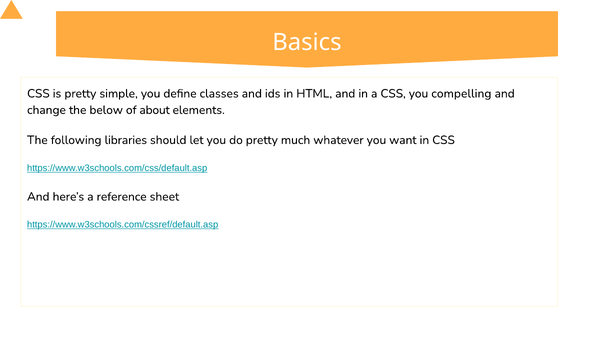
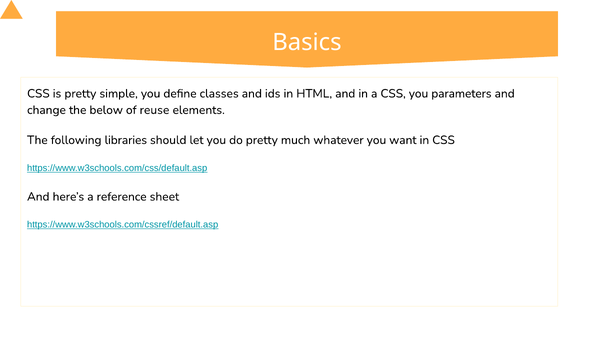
compelling: compelling -> parameters
about: about -> reuse
